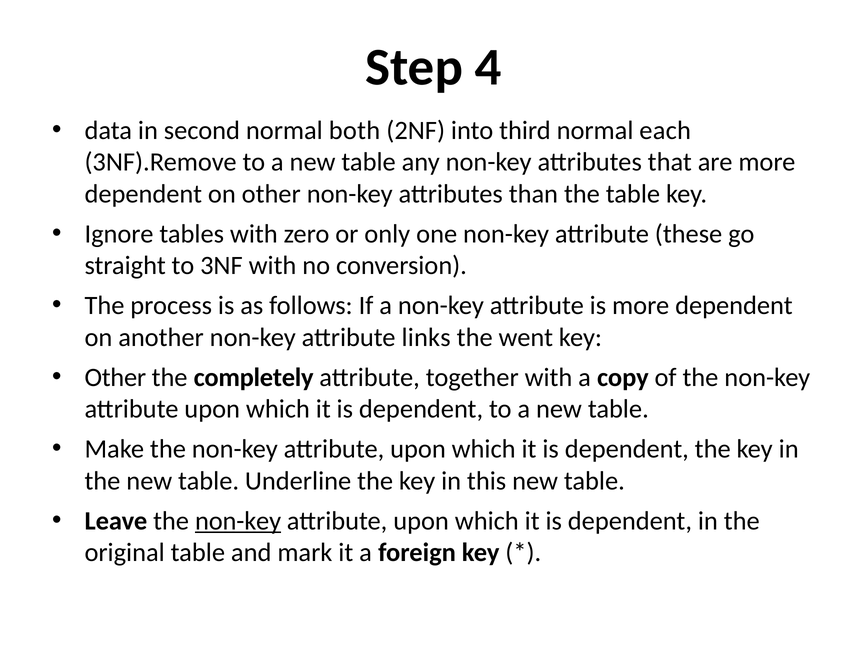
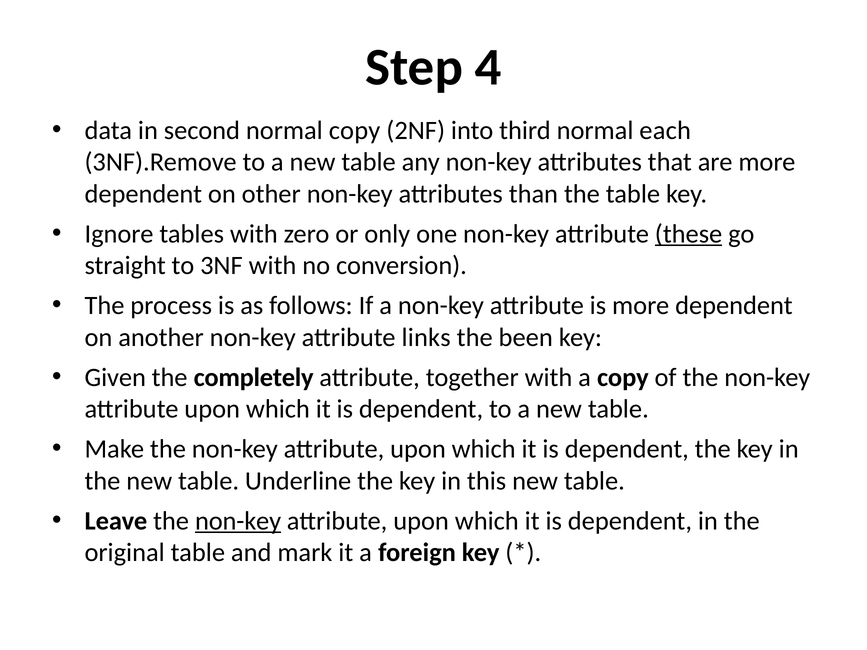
normal both: both -> copy
these underline: none -> present
went: went -> been
Other at (115, 377): Other -> Given
